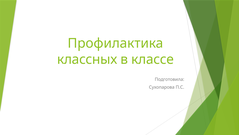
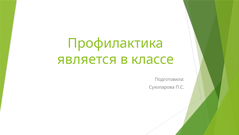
классных: классных -> является
